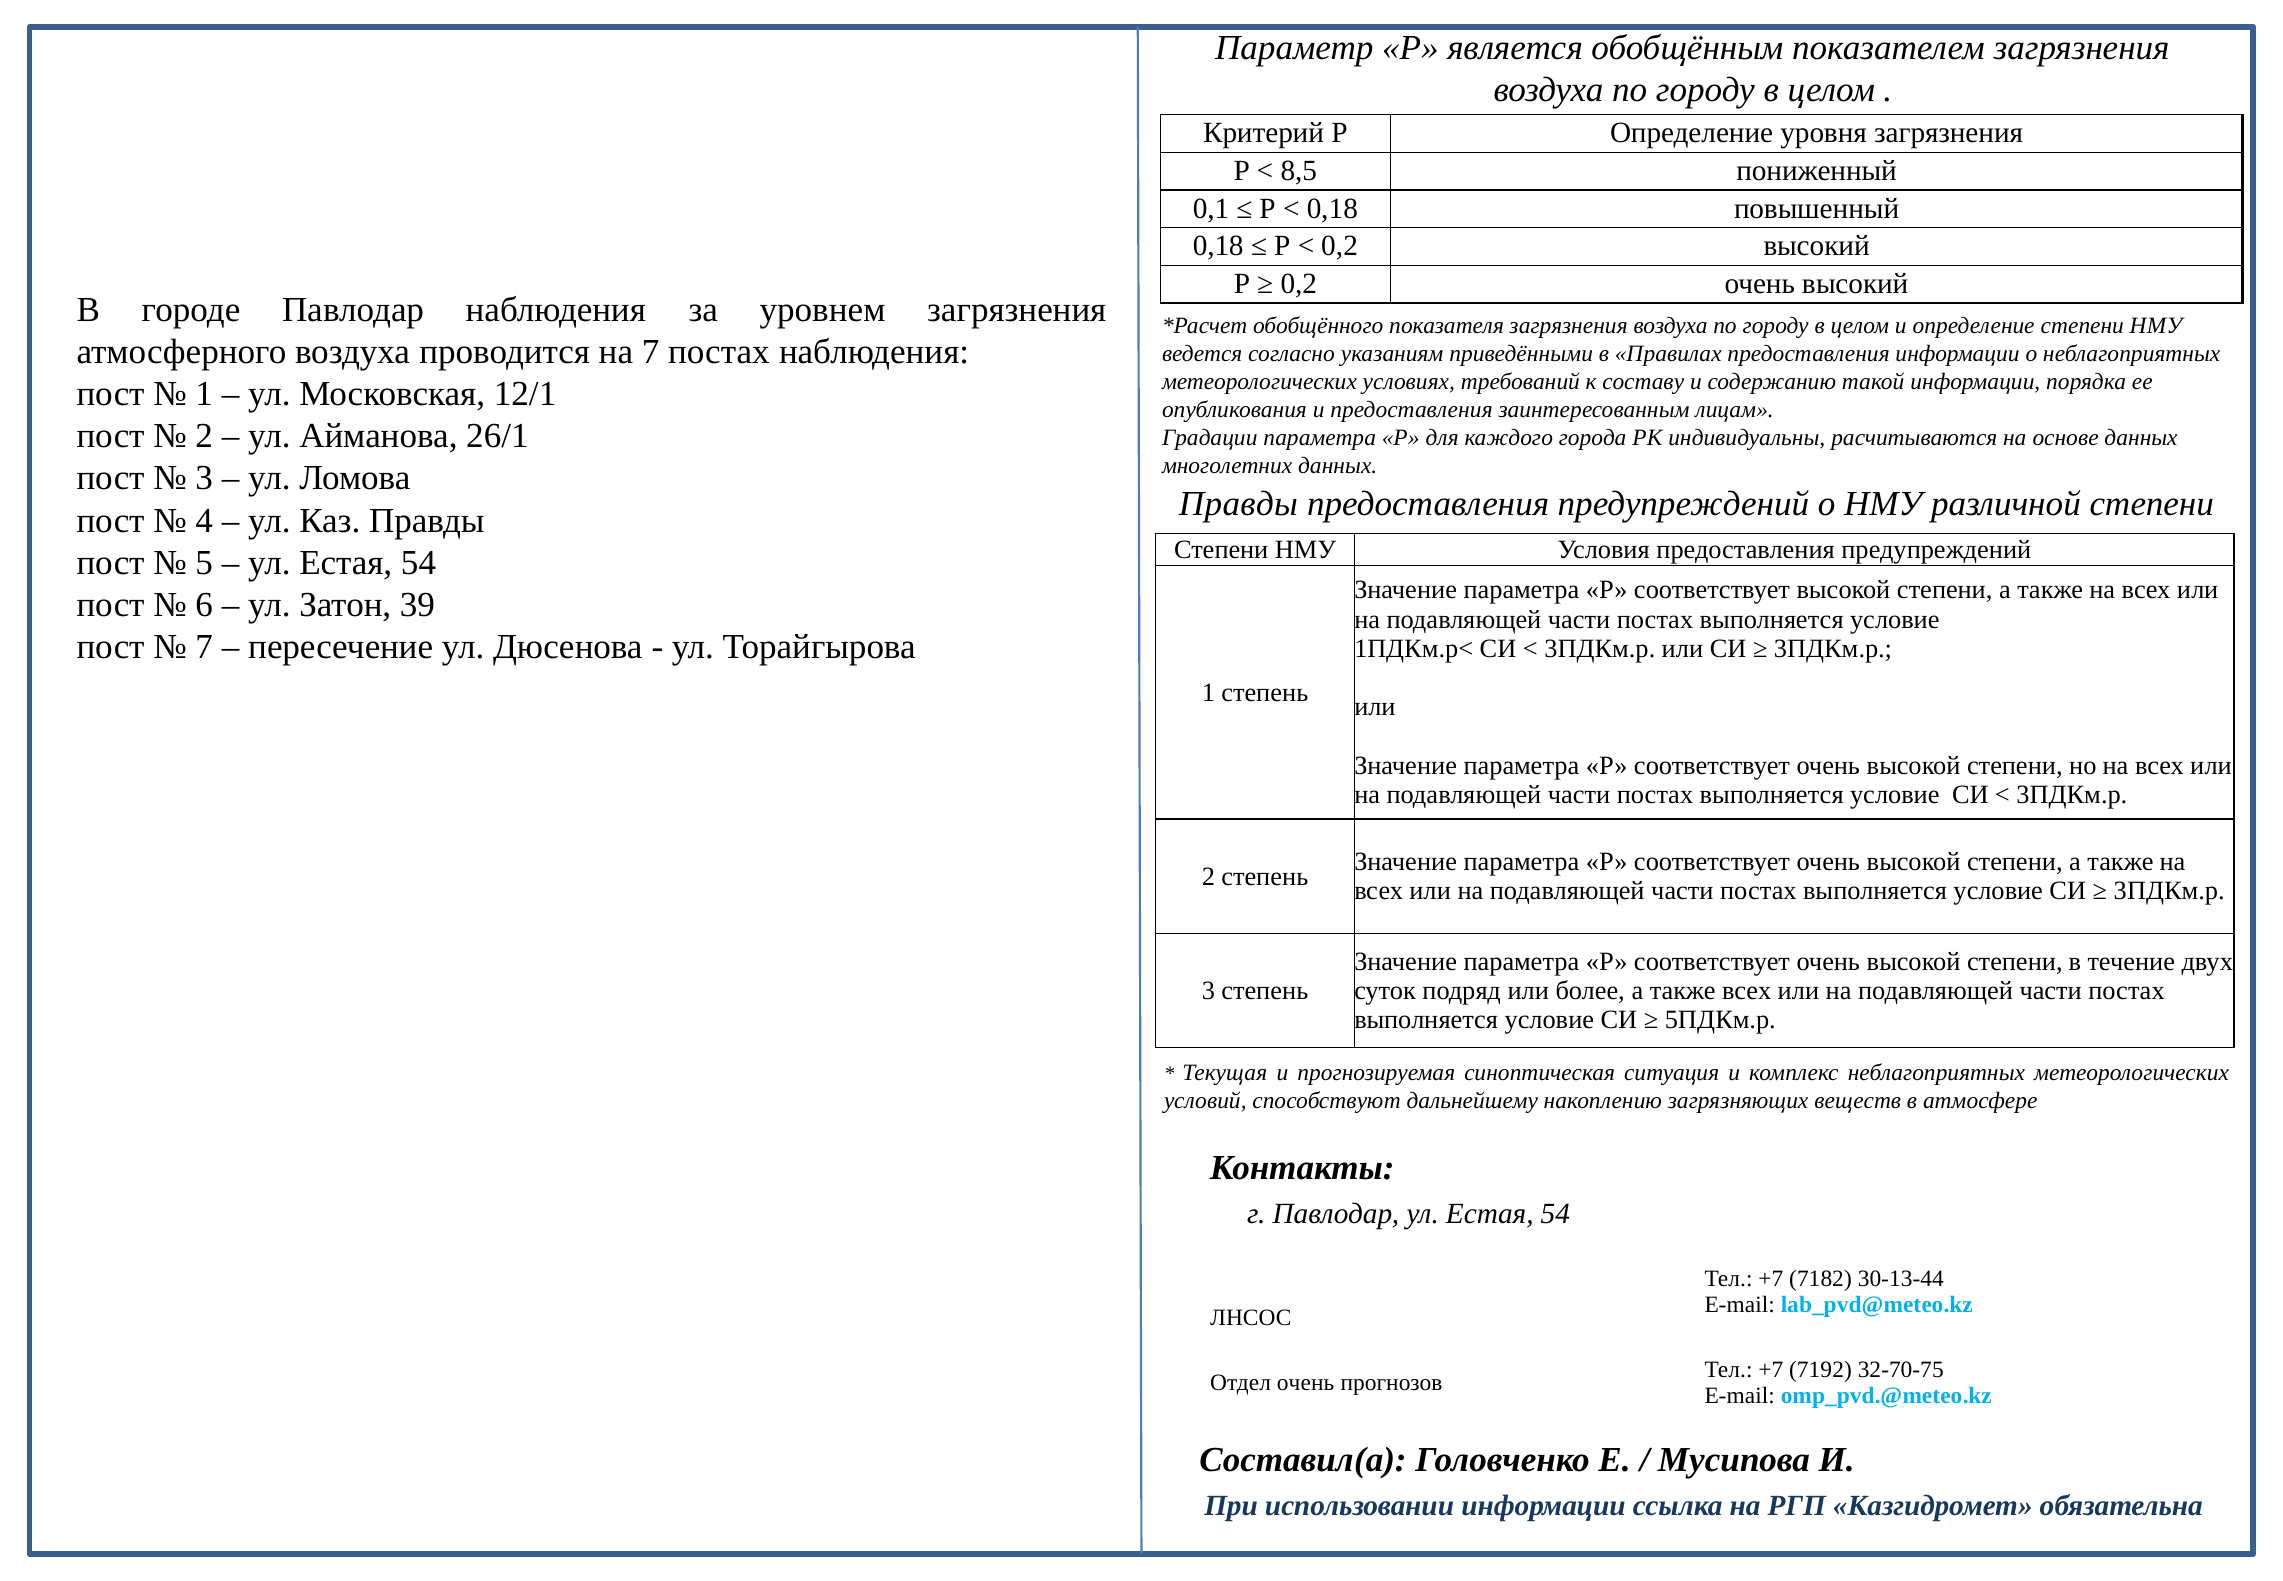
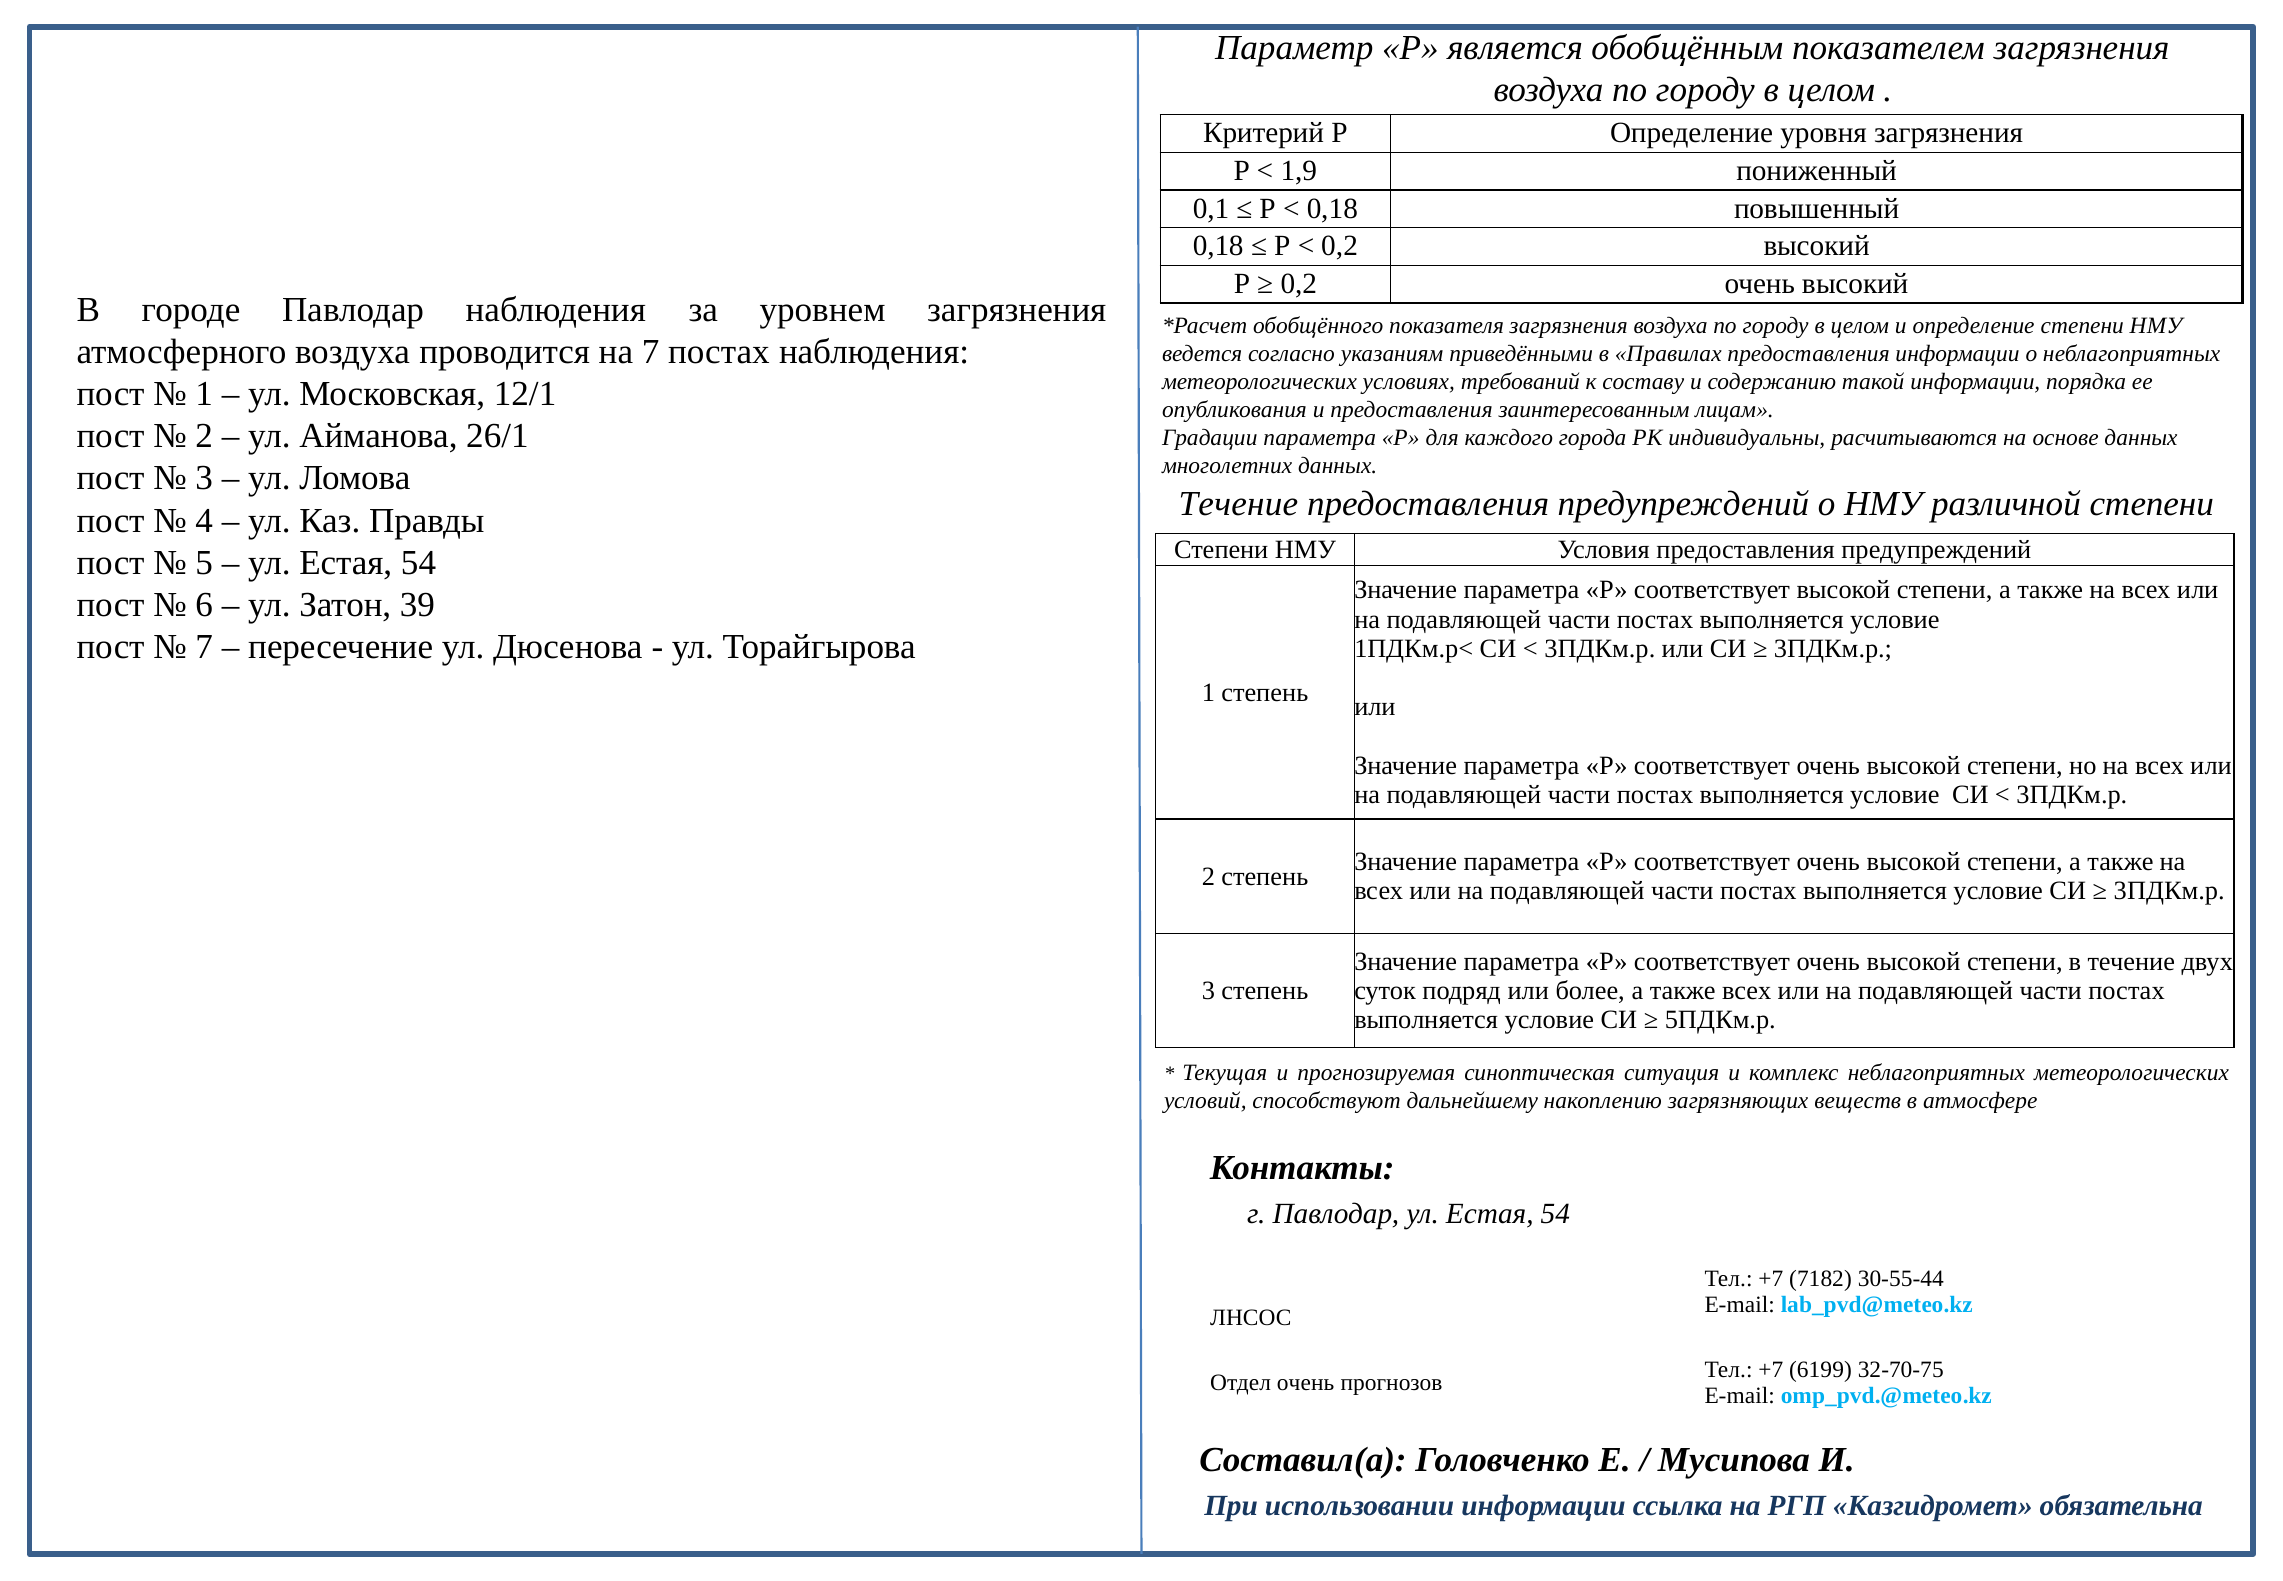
8,5: 8,5 -> 1,9
Правды at (1238, 503): Правды -> Течение
30-13-44: 30-13-44 -> 30-55-44
7192: 7192 -> 6199
